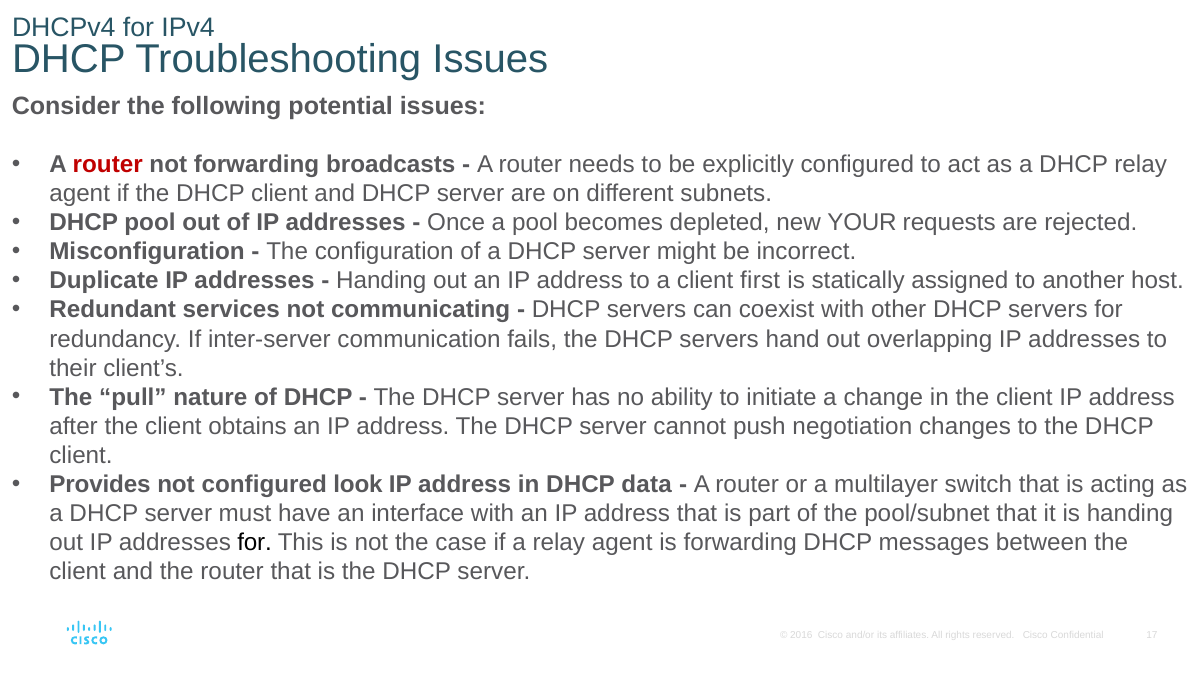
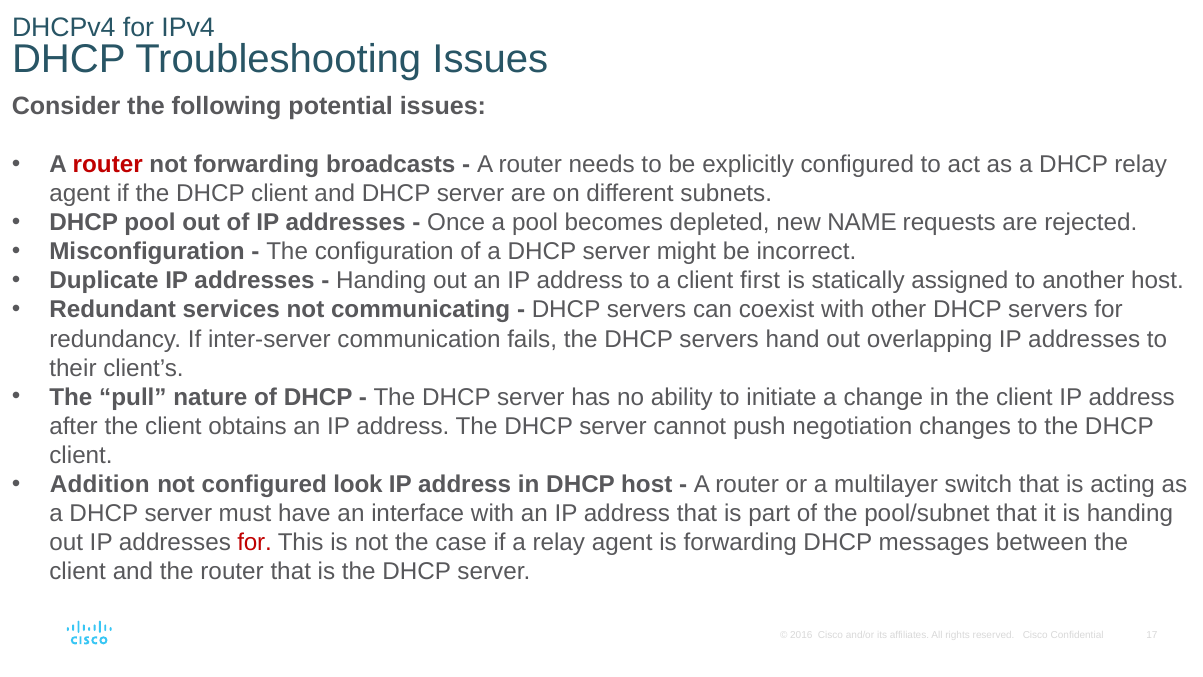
YOUR: YOUR -> NAME
Provides: Provides -> Addition
DHCP data: data -> host
for at (255, 542) colour: black -> red
